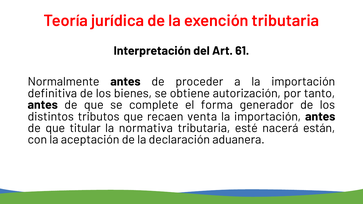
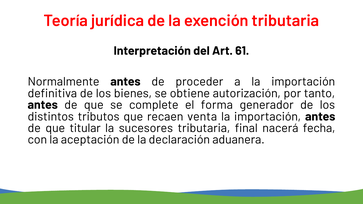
normativa: normativa -> sucesores
esté: esté -> final
están: están -> fecha
